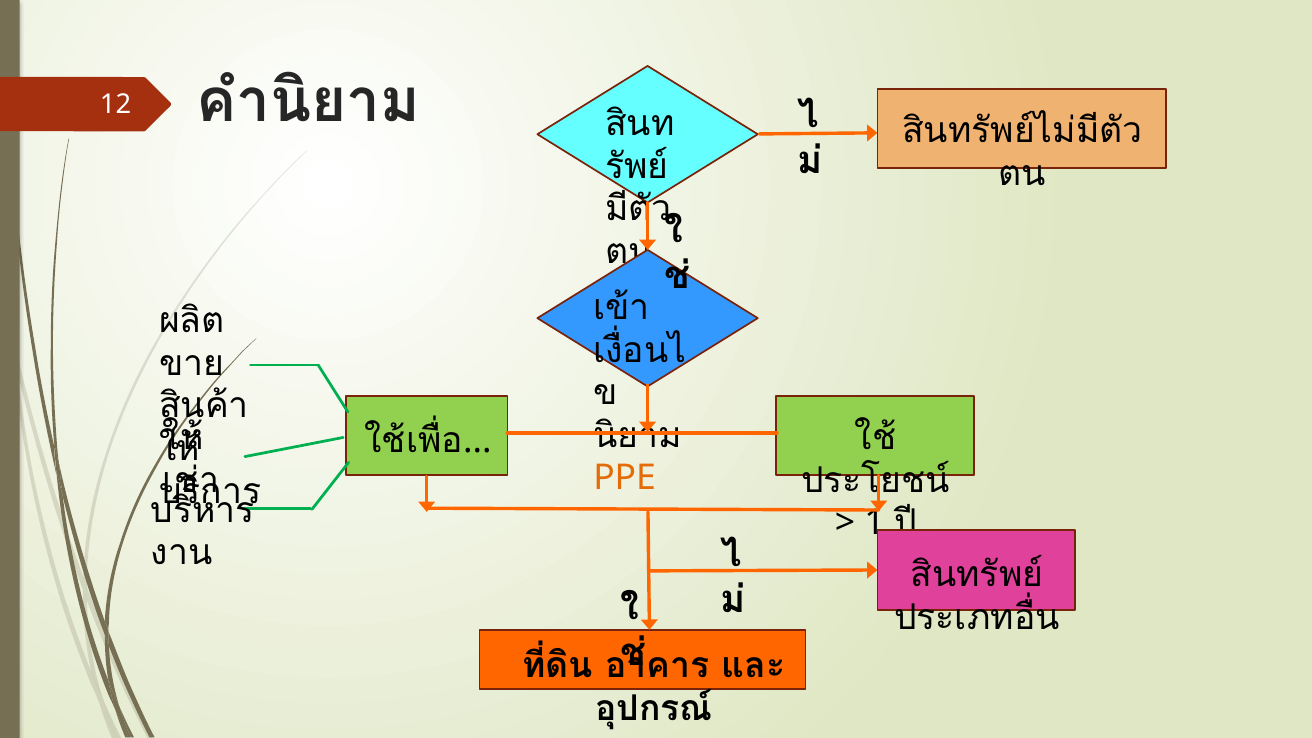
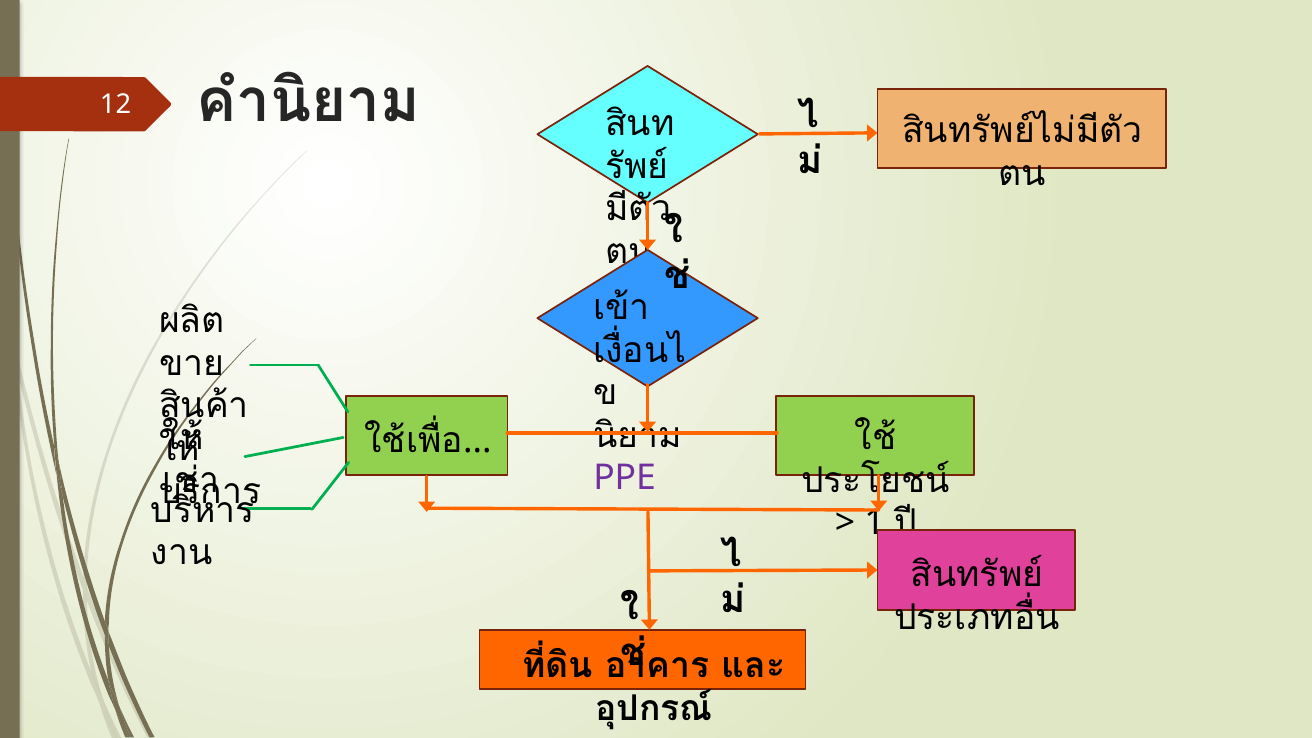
PPE colour: orange -> purple
